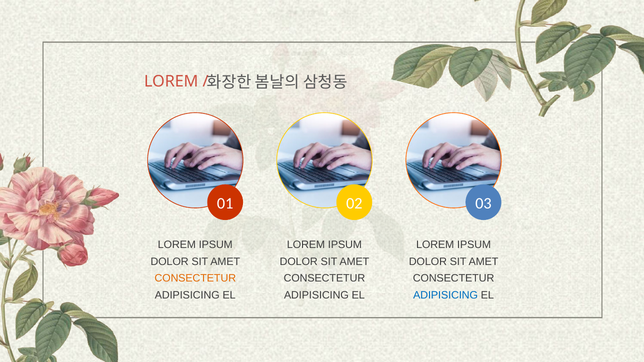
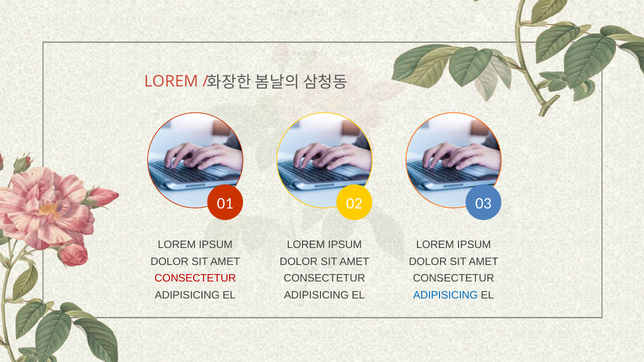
CONSECTETUR at (195, 279) colour: orange -> red
